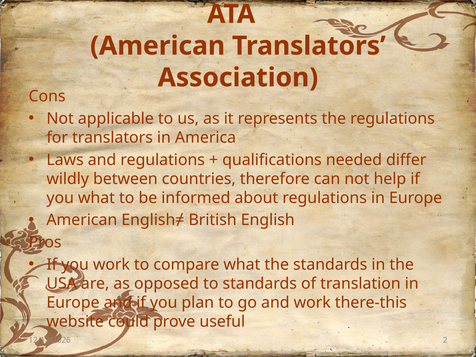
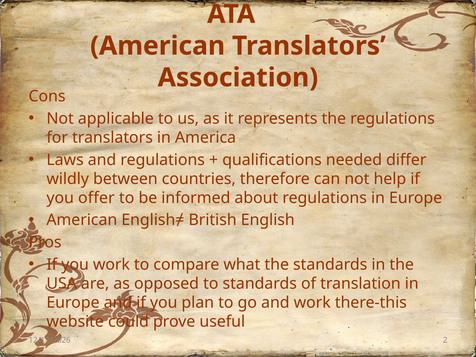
you what: what -> offer
